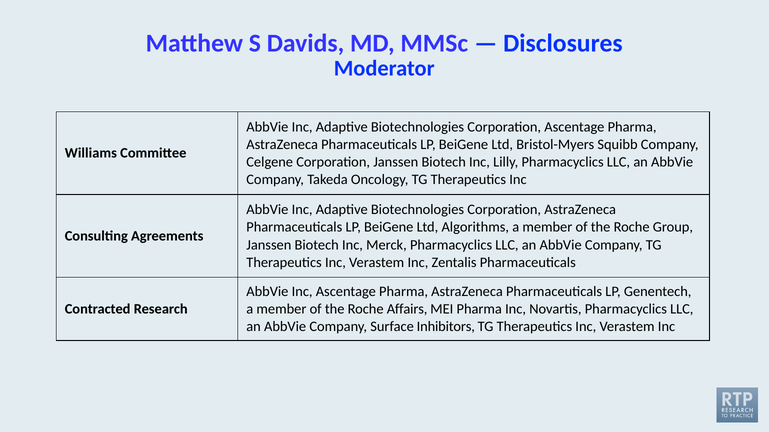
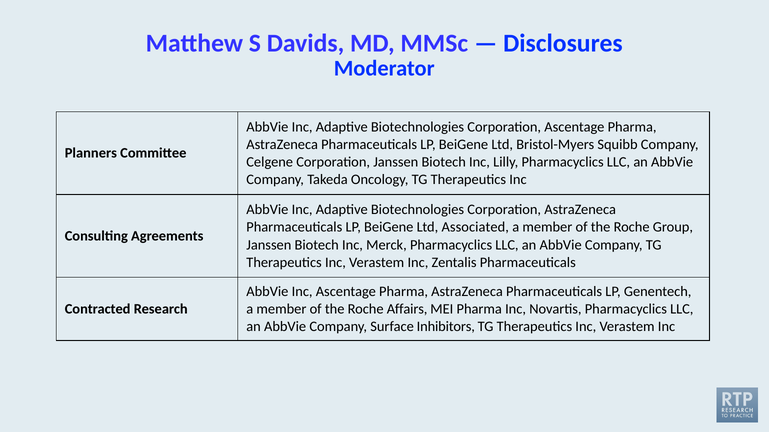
Williams: Williams -> Planners
Algorithms: Algorithms -> Associated
